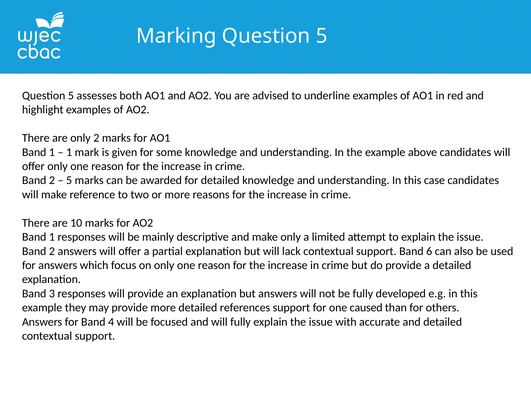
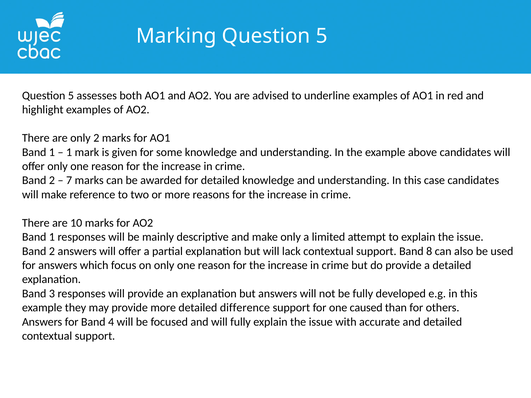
5 at (69, 181): 5 -> 7
6: 6 -> 8
references: references -> difference
